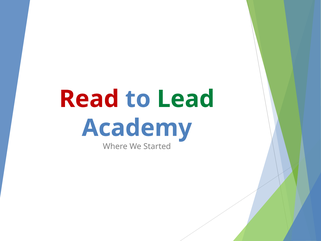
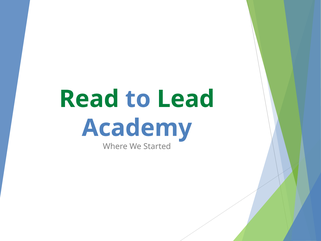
Read colour: red -> green
